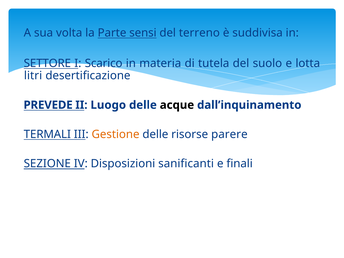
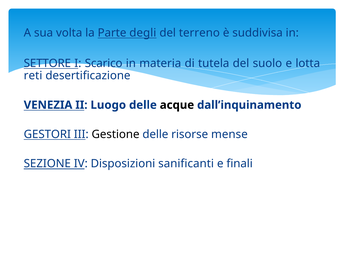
sensi: sensi -> degli
litri: litri -> reti
PREVEDE: PREVEDE -> VENEZIA
TERMALI: TERMALI -> GESTORI
Gestione colour: orange -> black
parere: parere -> mense
